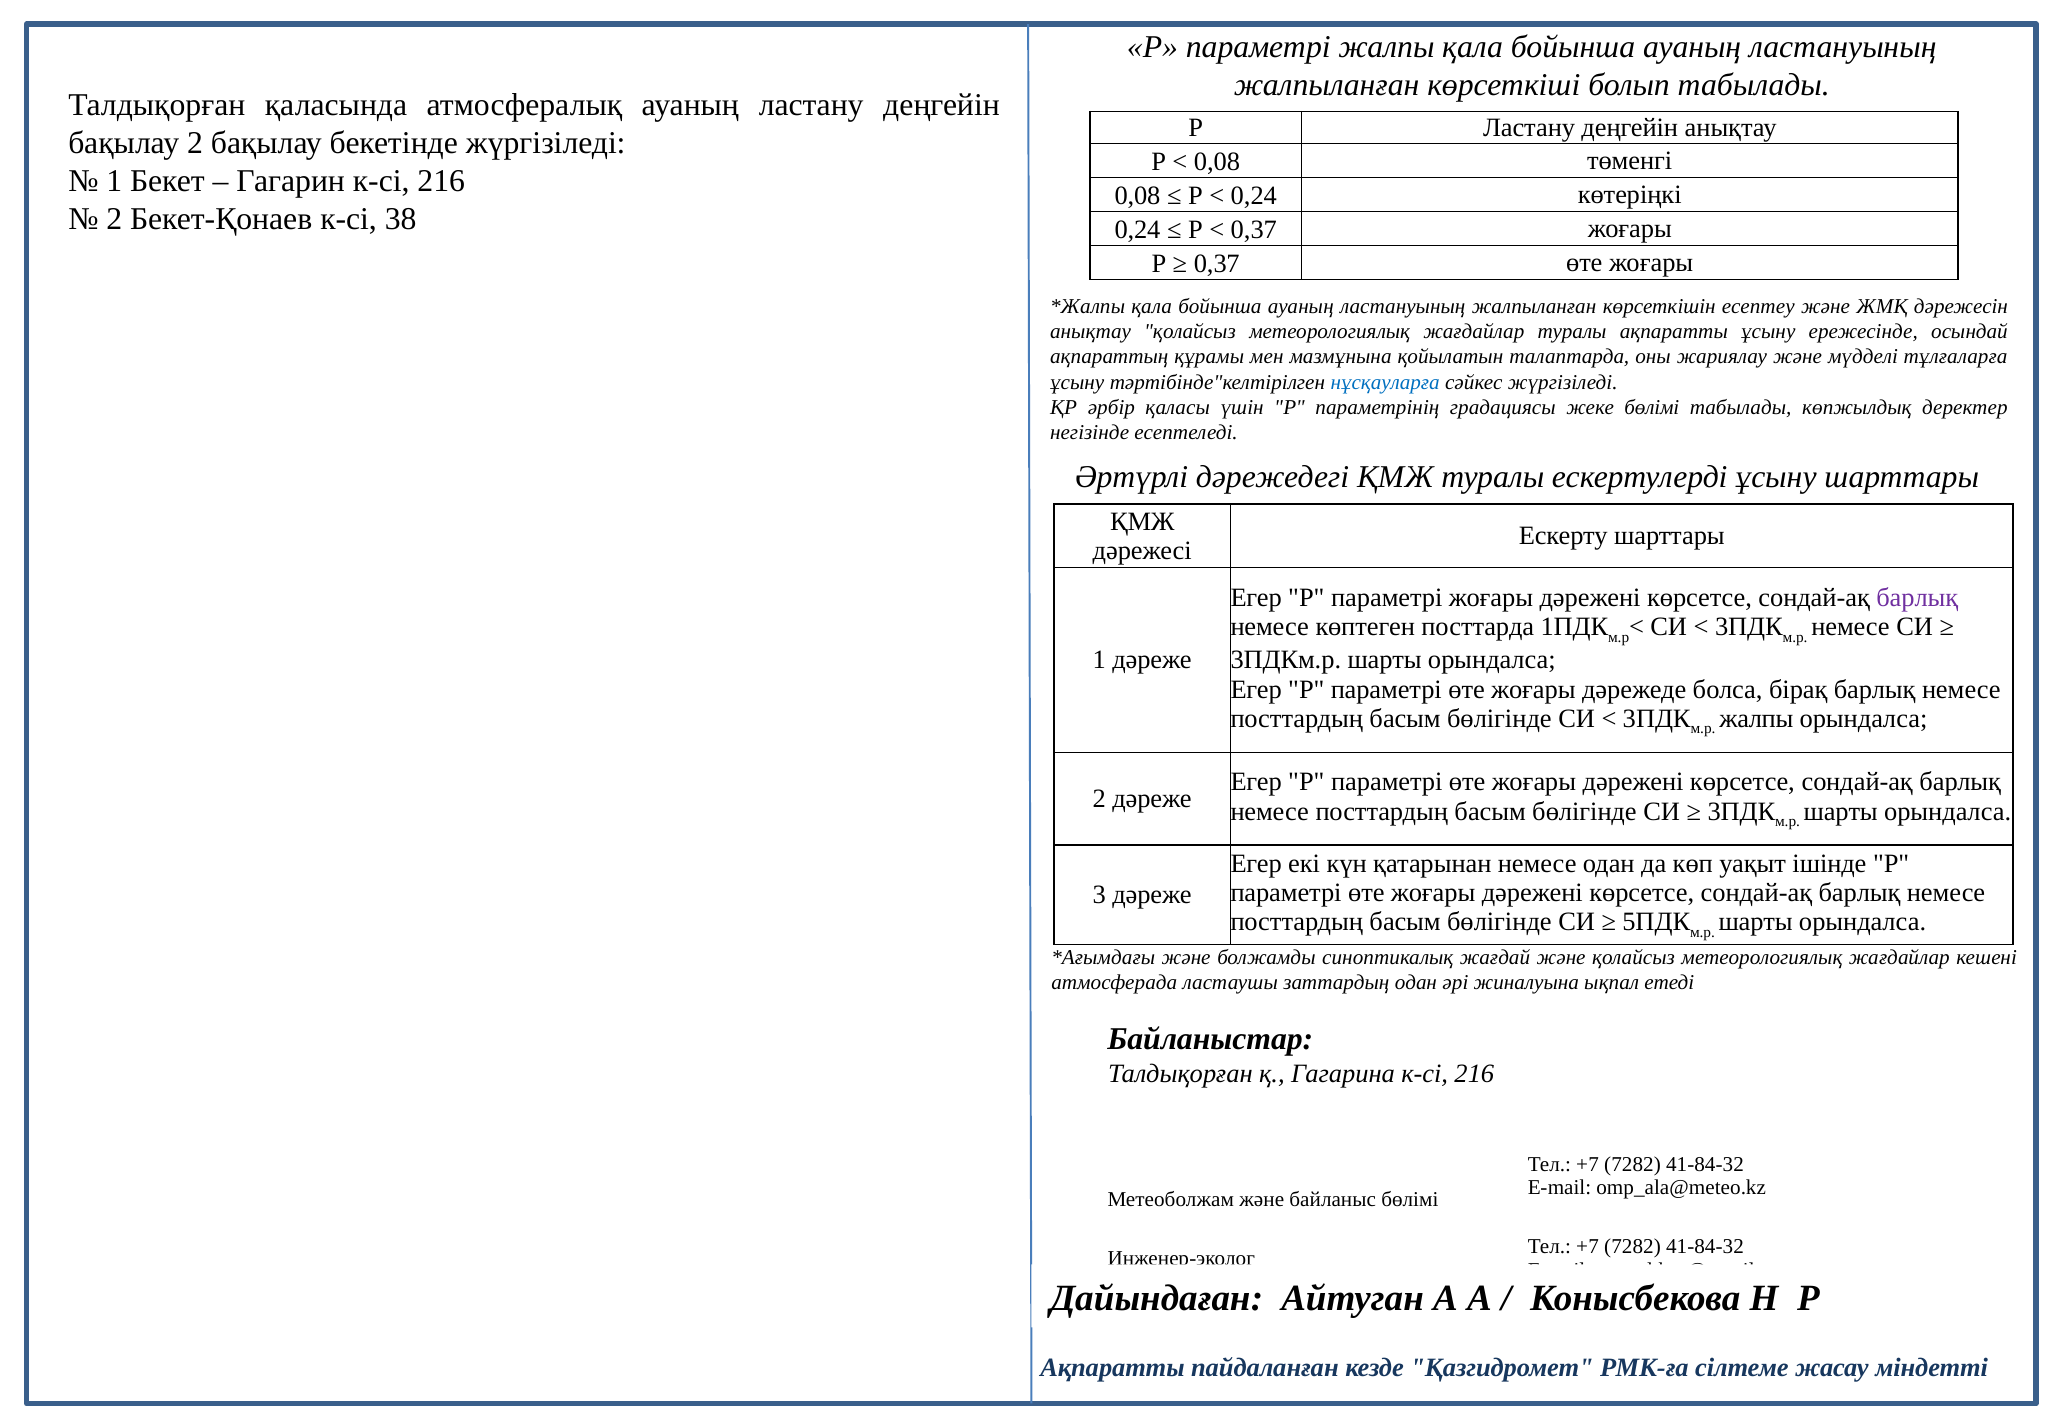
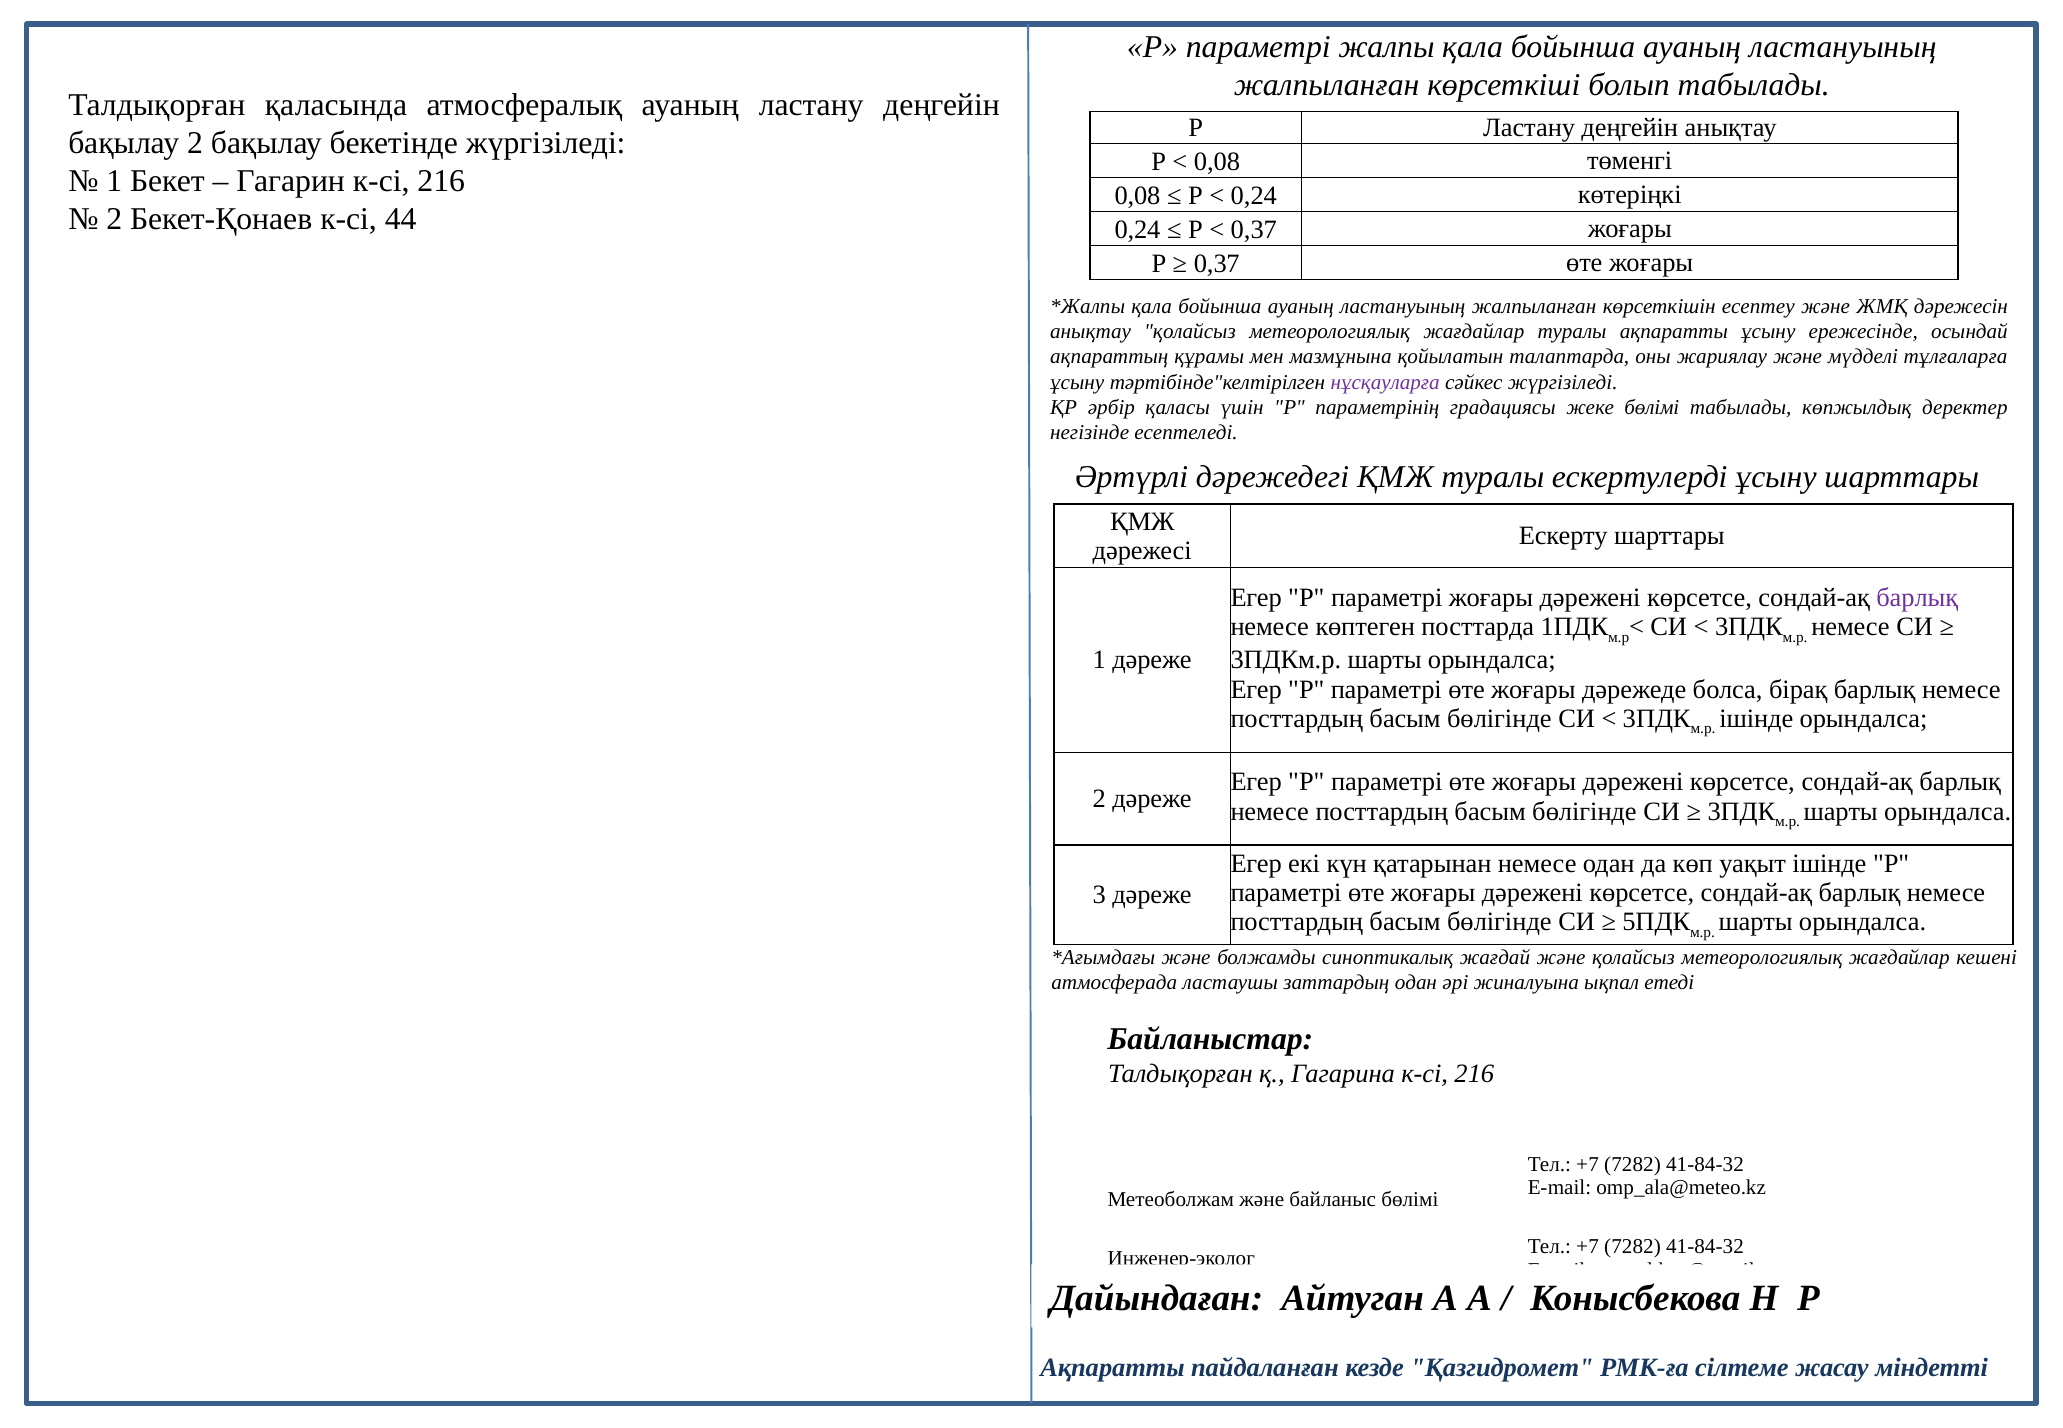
38: 38 -> 44
нұсқауларға colour: blue -> purple
жалпы at (1756, 719): жалпы -> ішінде
